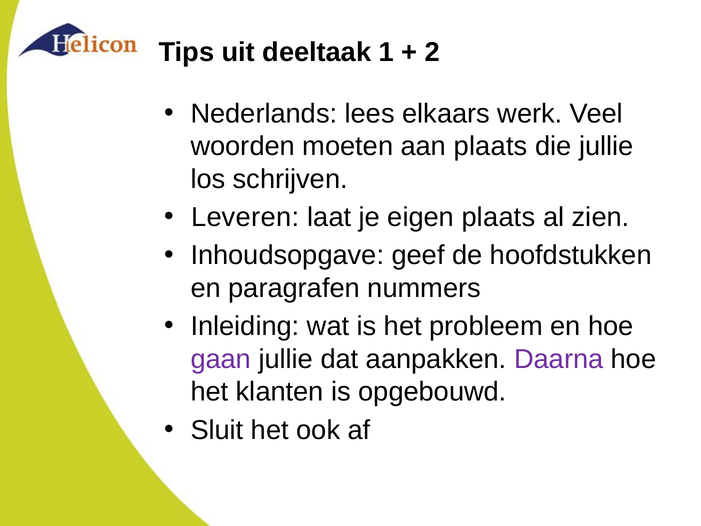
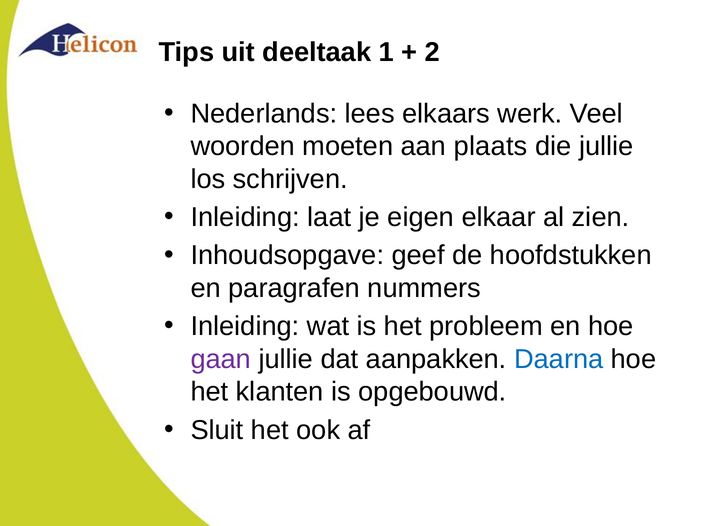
Leveren at (245, 217): Leveren -> Inleiding
eigen plaats: plaats -> elkaar
Daarna colour: purple -> blue
